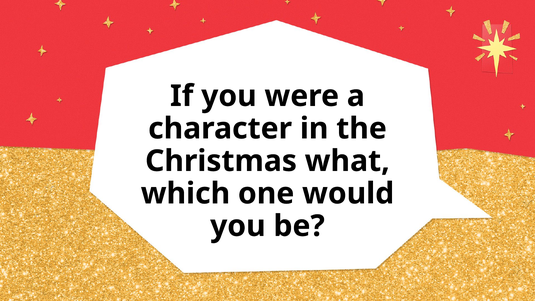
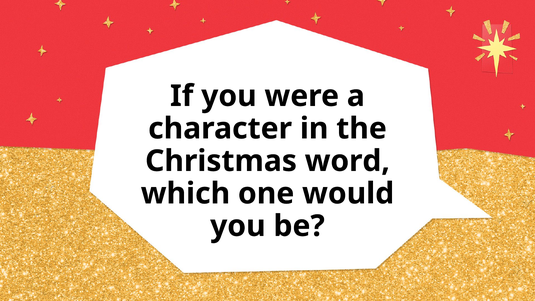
what: what -> word
